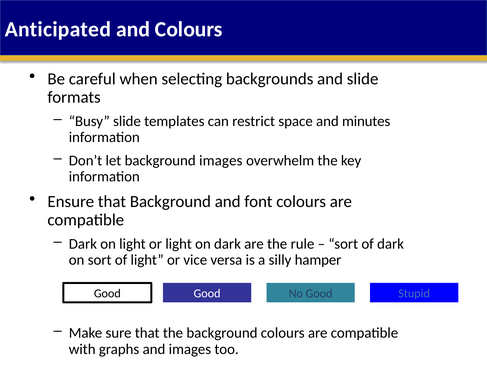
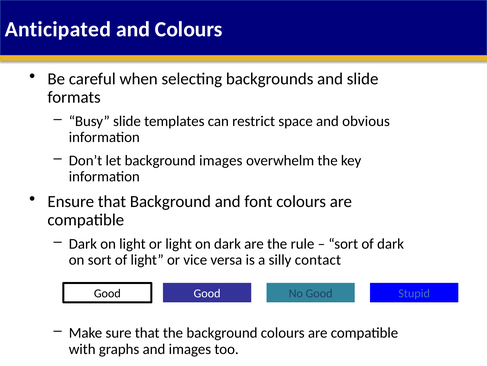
minutes: minutes -> obvious
hamper: hamper -> contact
